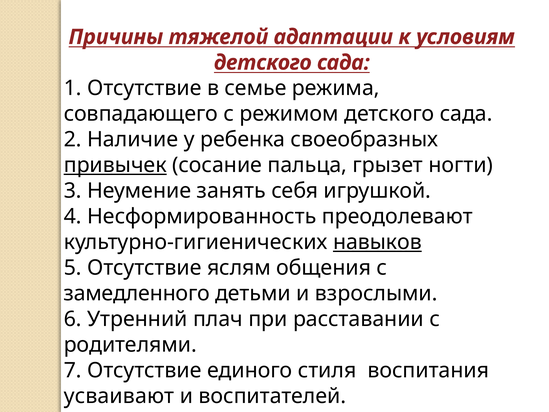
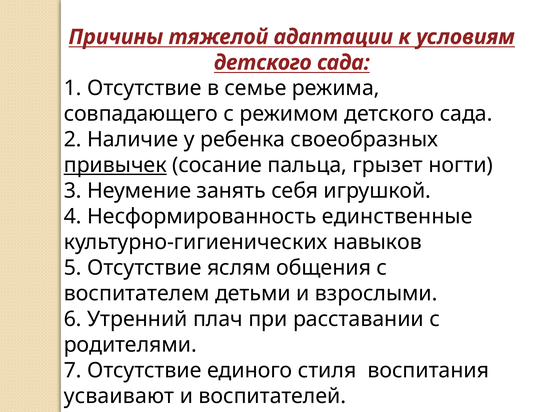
преодолевают: преодолевают -> единственные
навыков underline: present -> none
замедленного: замедленного -> воспитателем
